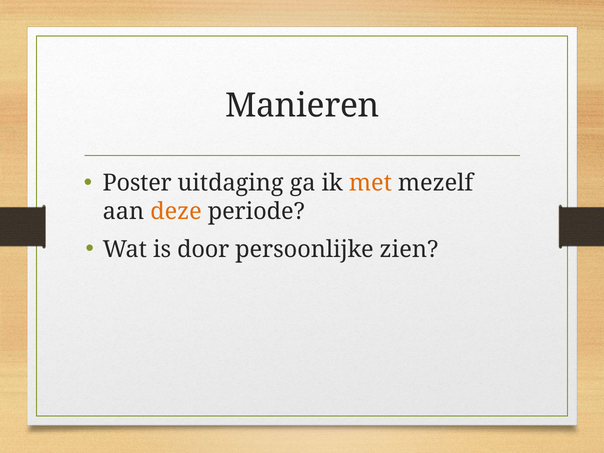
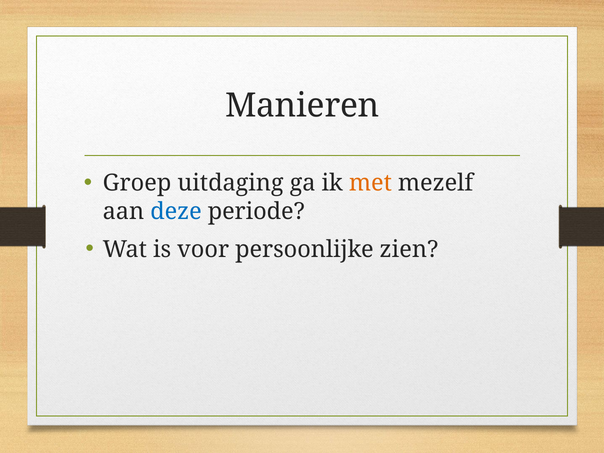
Poster: Poster -> Groep
deze colour: orange -> blue
door: door -> voor
